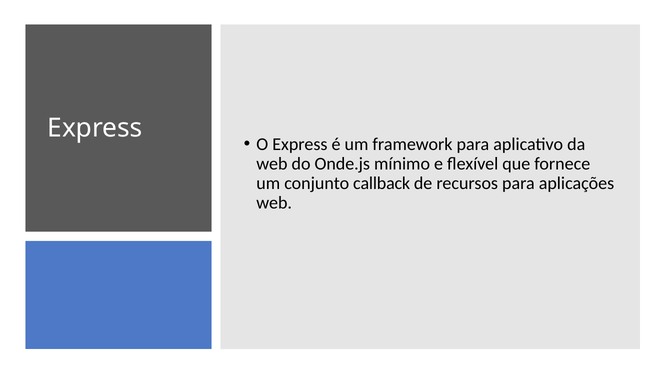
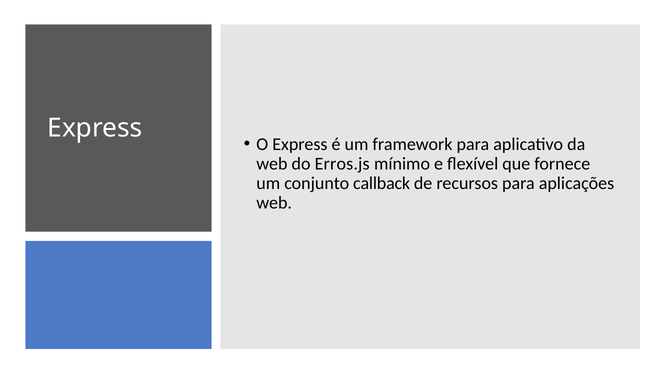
Onde.js: Onde.js -> Erros.js
